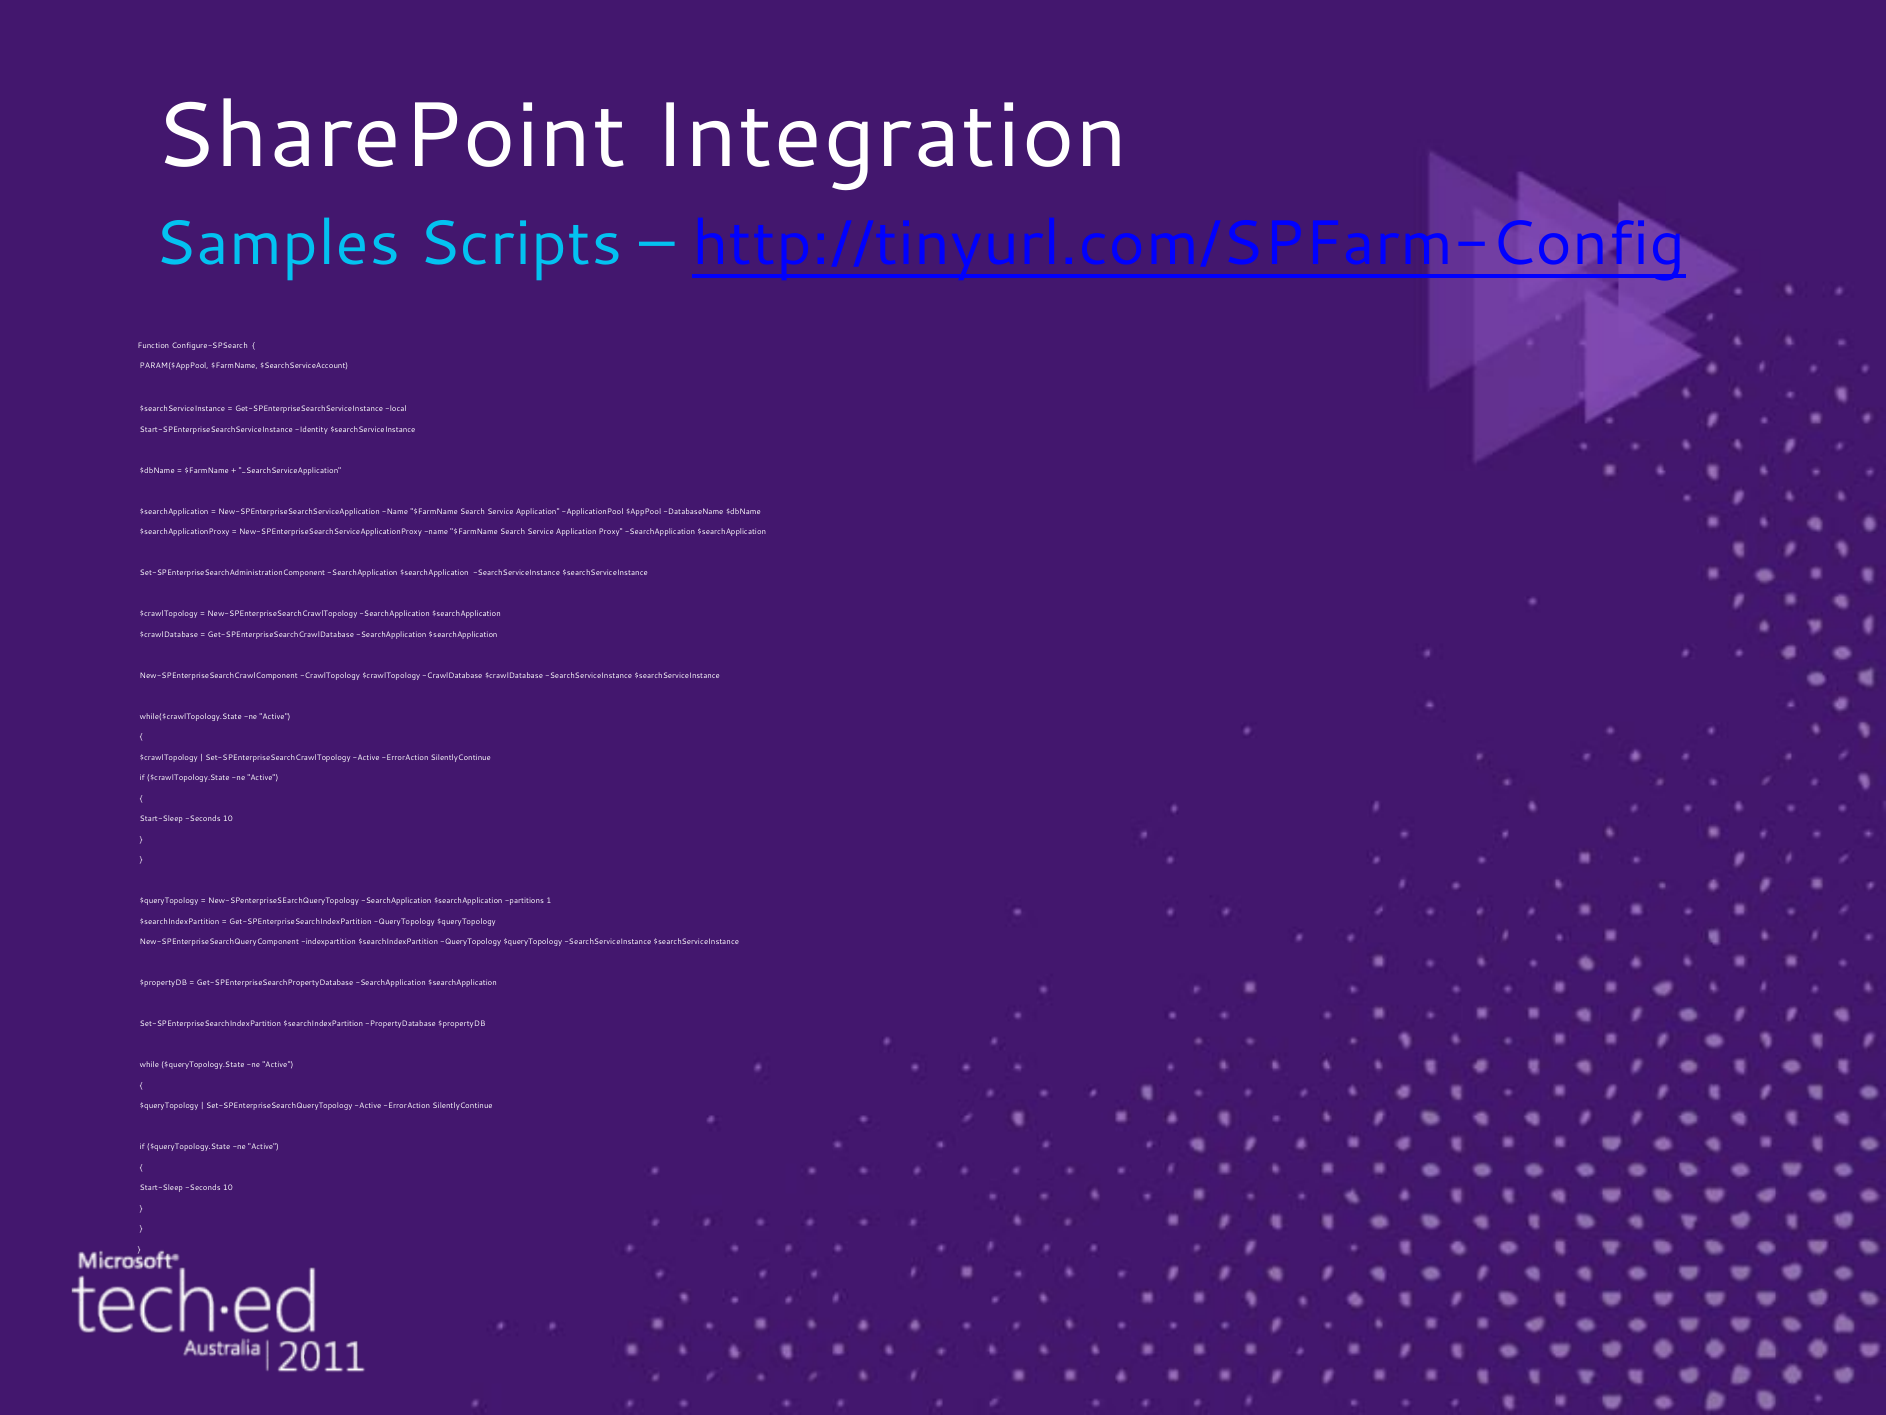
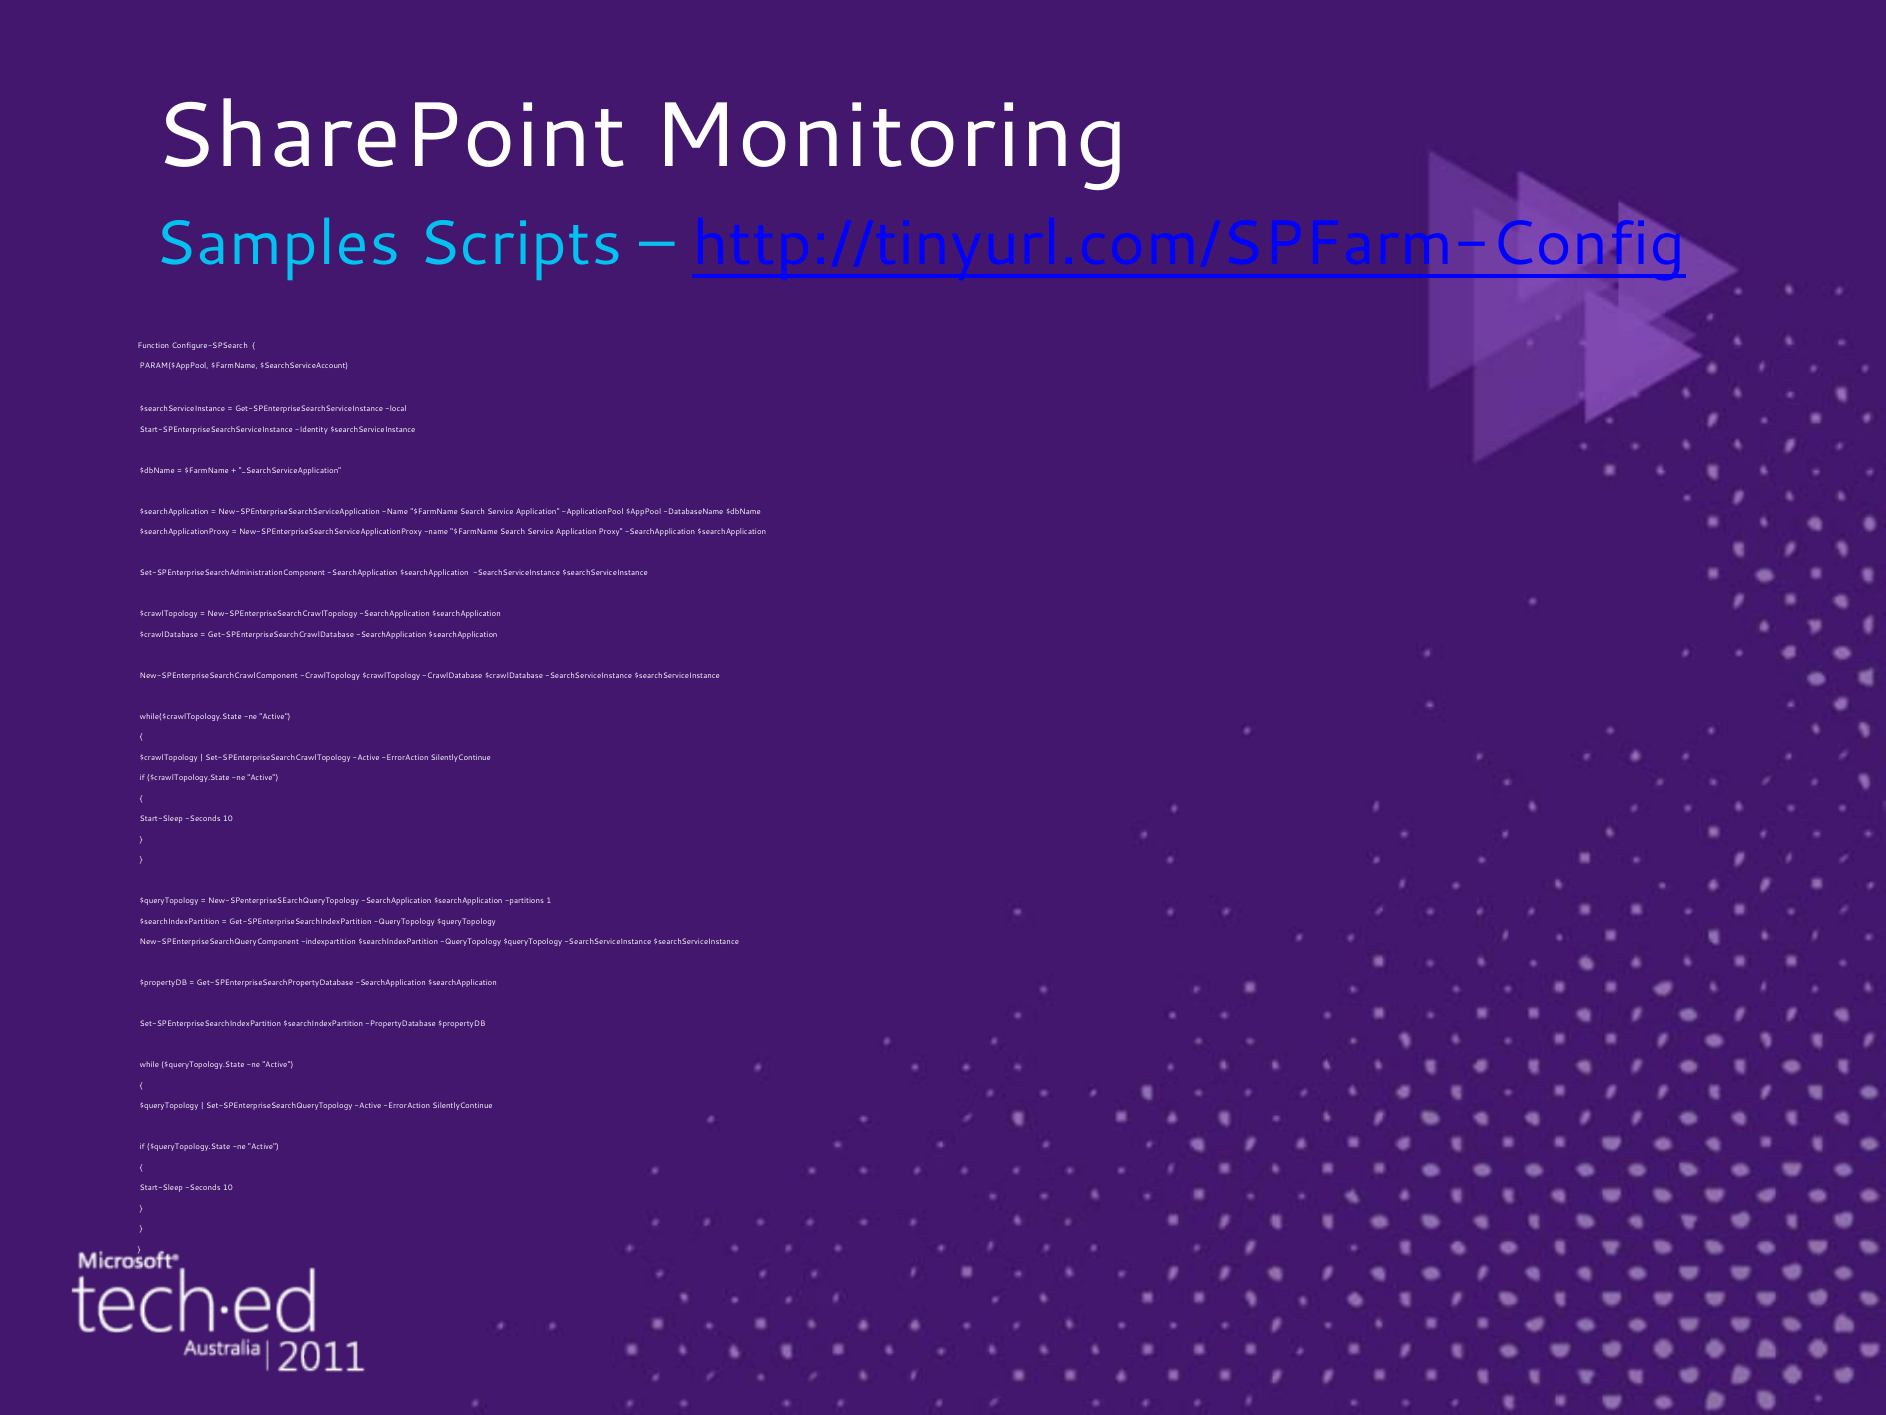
Integration: Integration -> Monitoring
